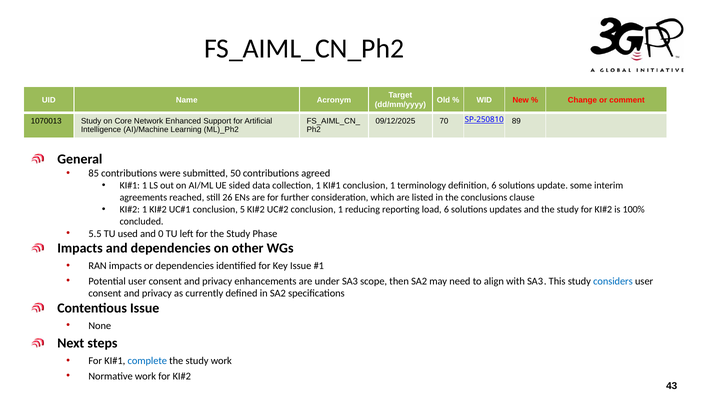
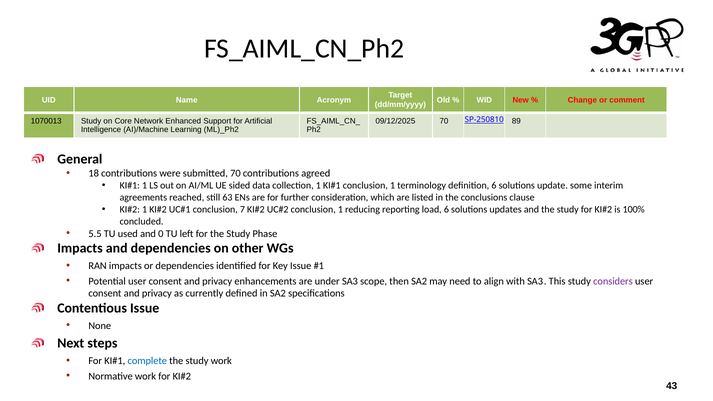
85: 85 -> 18
submitted 50: 50 -> 70
26: 26 -> 63
5: 5 -> 7
considers colour: blue -> purple
